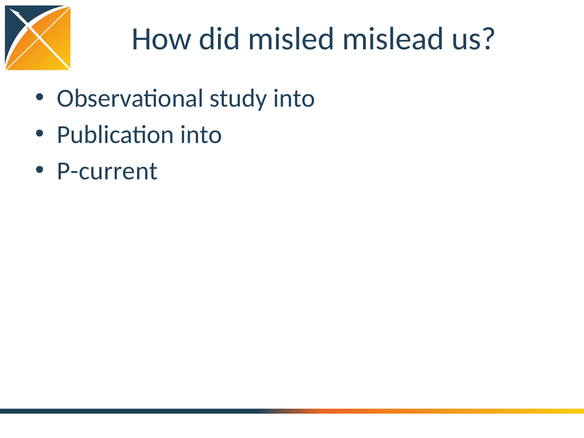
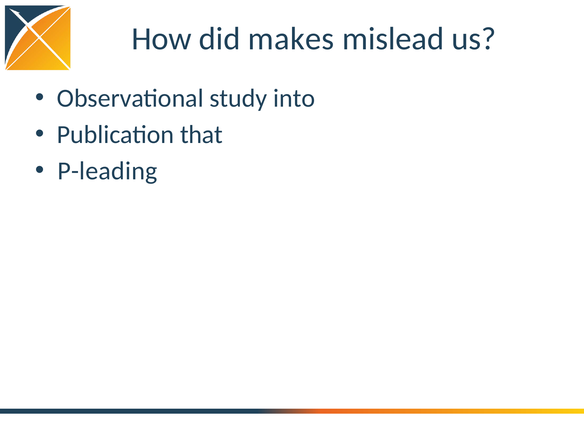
misled: misled -> makes
Publication into: into -> that
P-current: P-current -> P-leading
